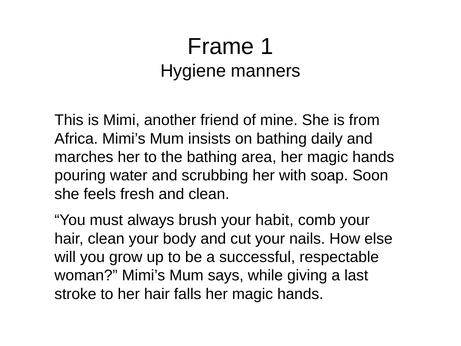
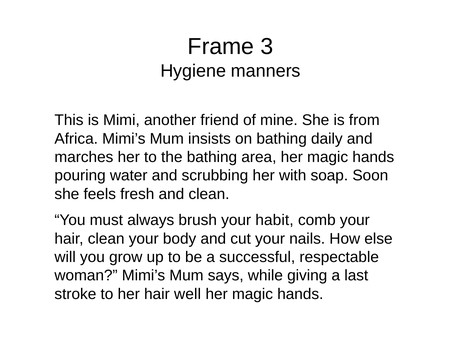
1: 1 -> 3
falls: falls -> well
